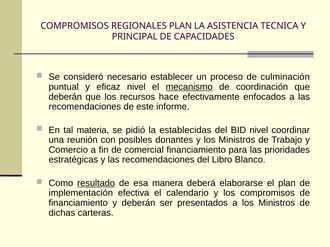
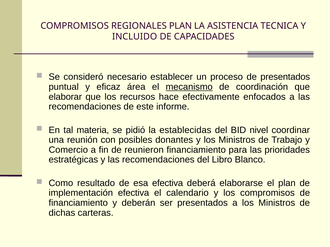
PRINCIPAL: PRINCIPAL -> INCLUIDO
de culminación: culminación -> presentados
eficaz nivel: nivel -> área
deberán at (65, 97): deberán -> elaborar
comercial: comercial -> reunieron
resultado underline: present -> none
esa manera: manera -> efectiva
